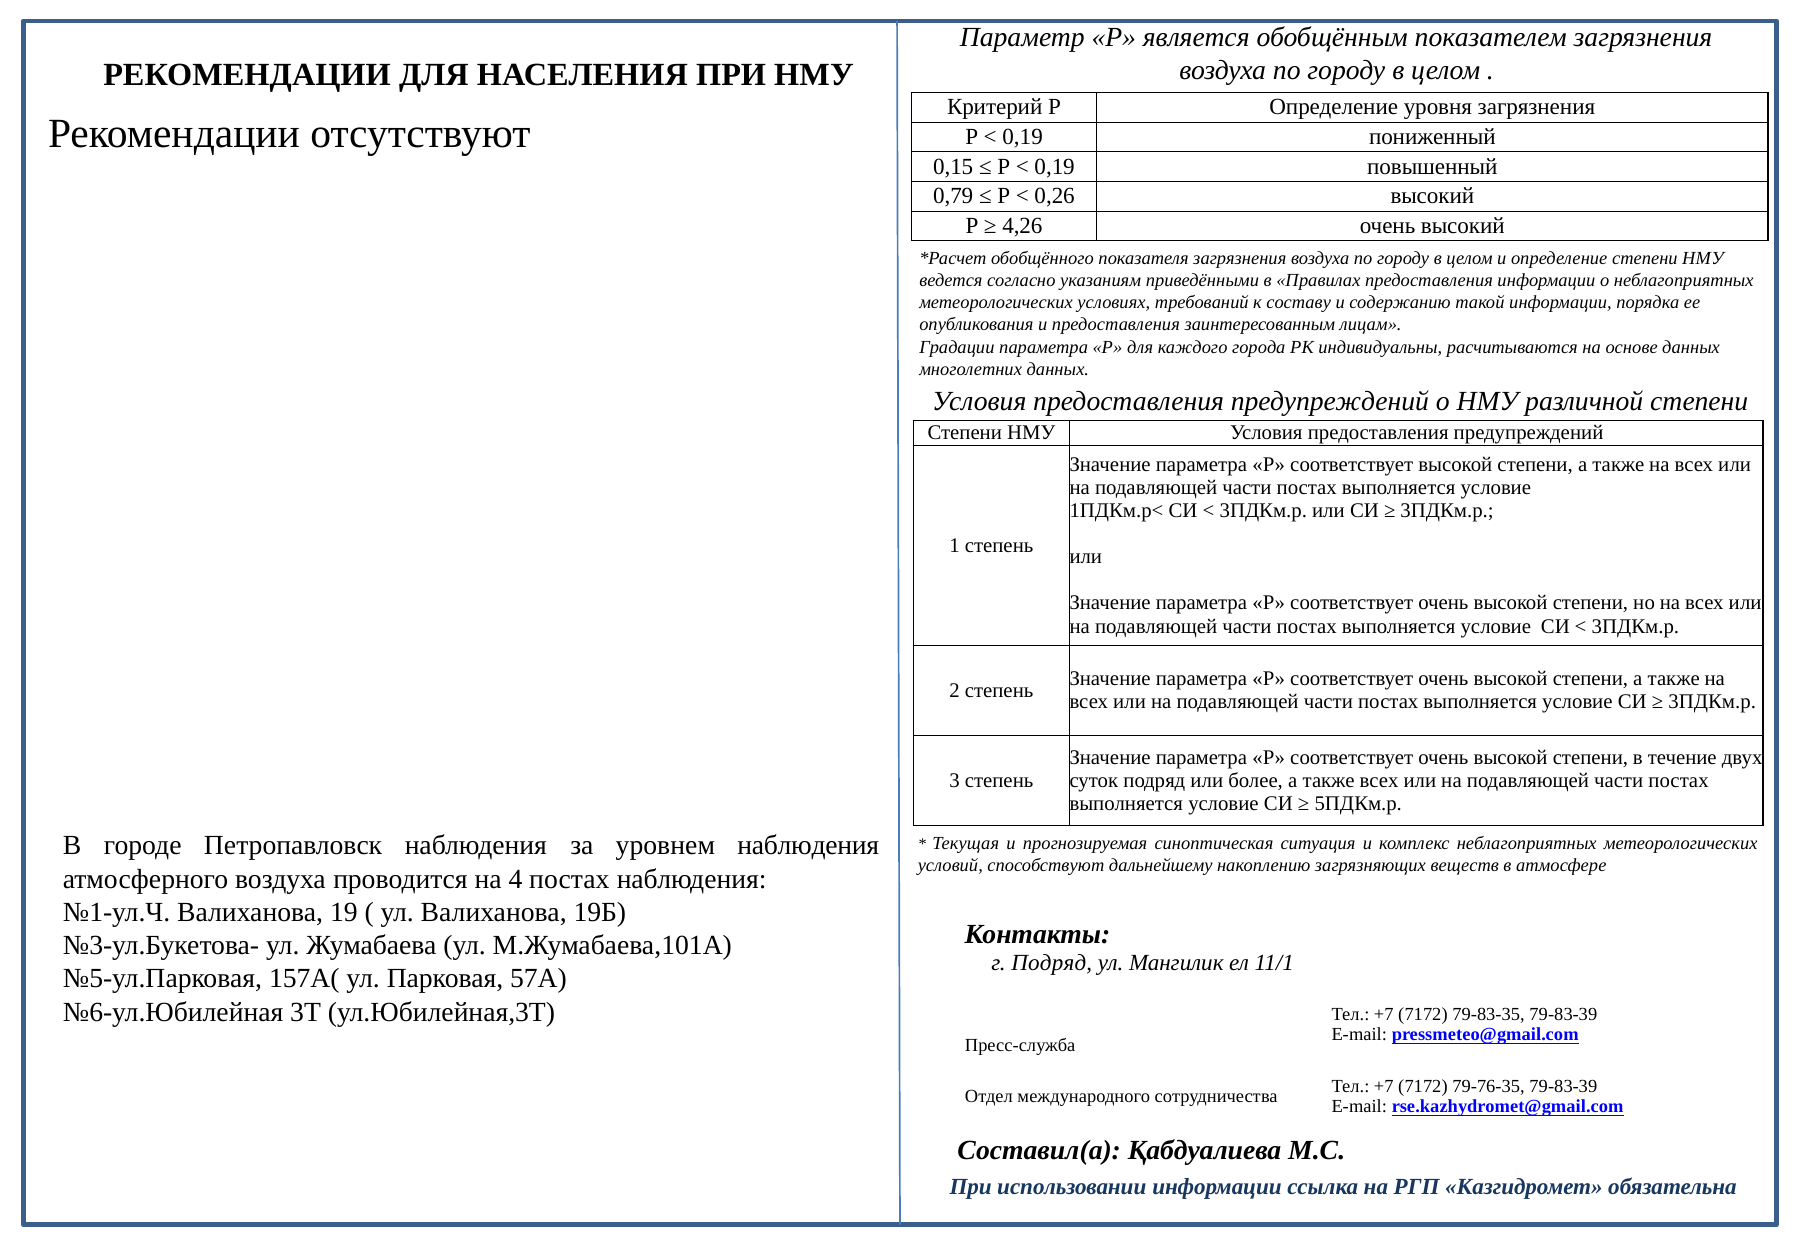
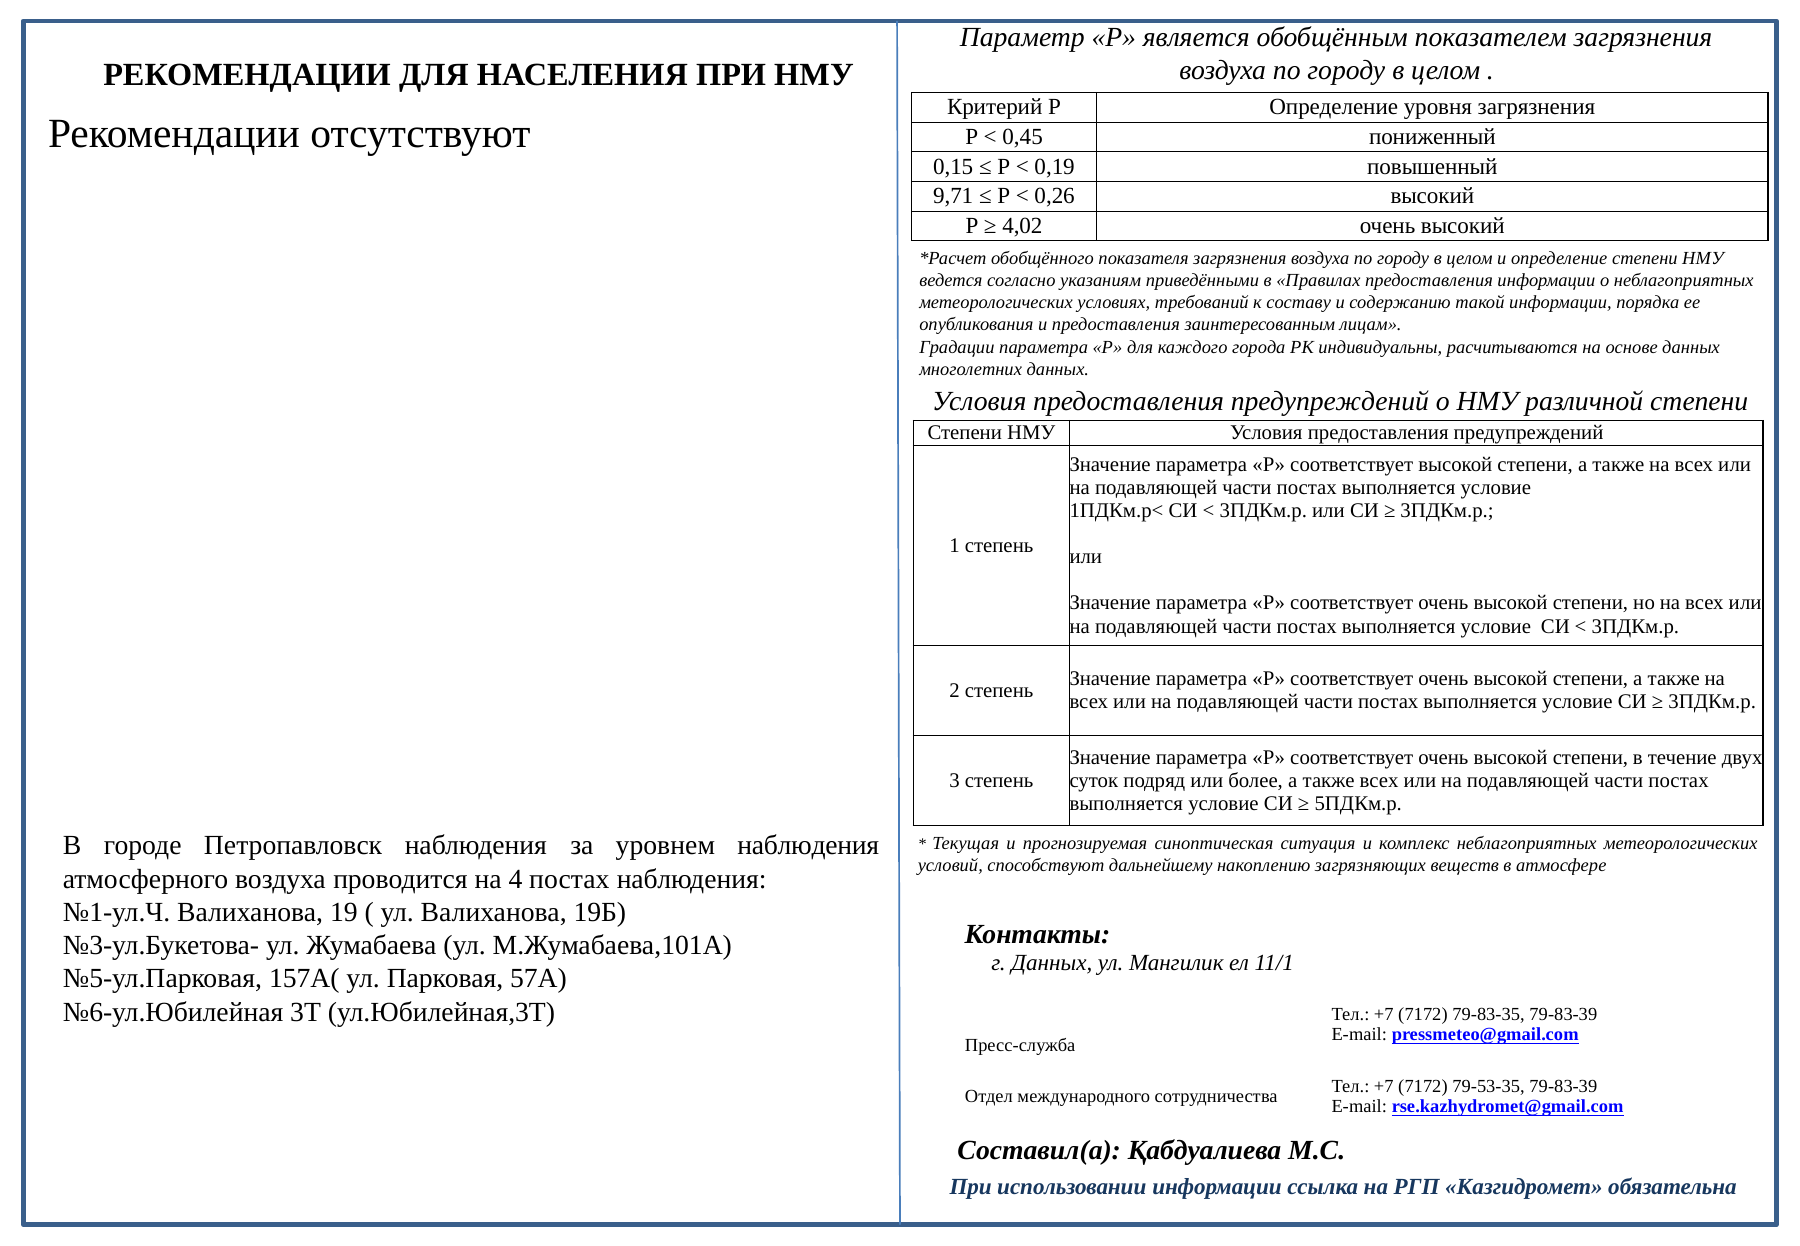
0,19 at (1023, 137): 0,19 -> 0,45
0,79: 0,79 -> 9,71
4,26: 4,26 -> 4,02
г Подряд: Подряд -> Данных
79-76-35: 79-76-35 -> 79-53-35
